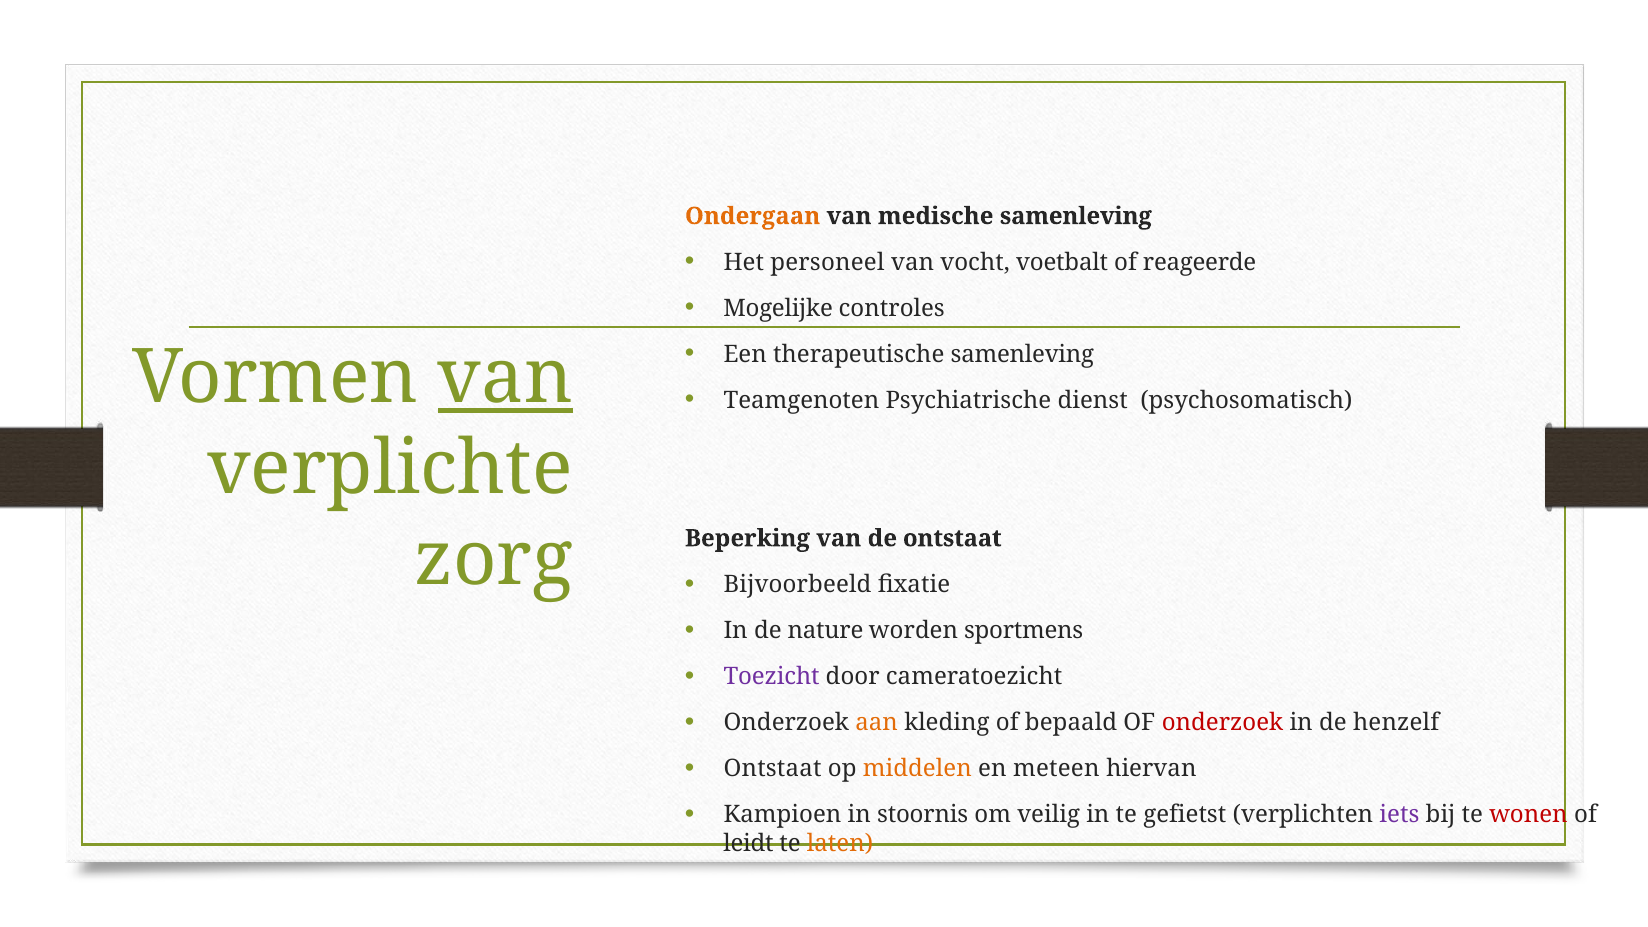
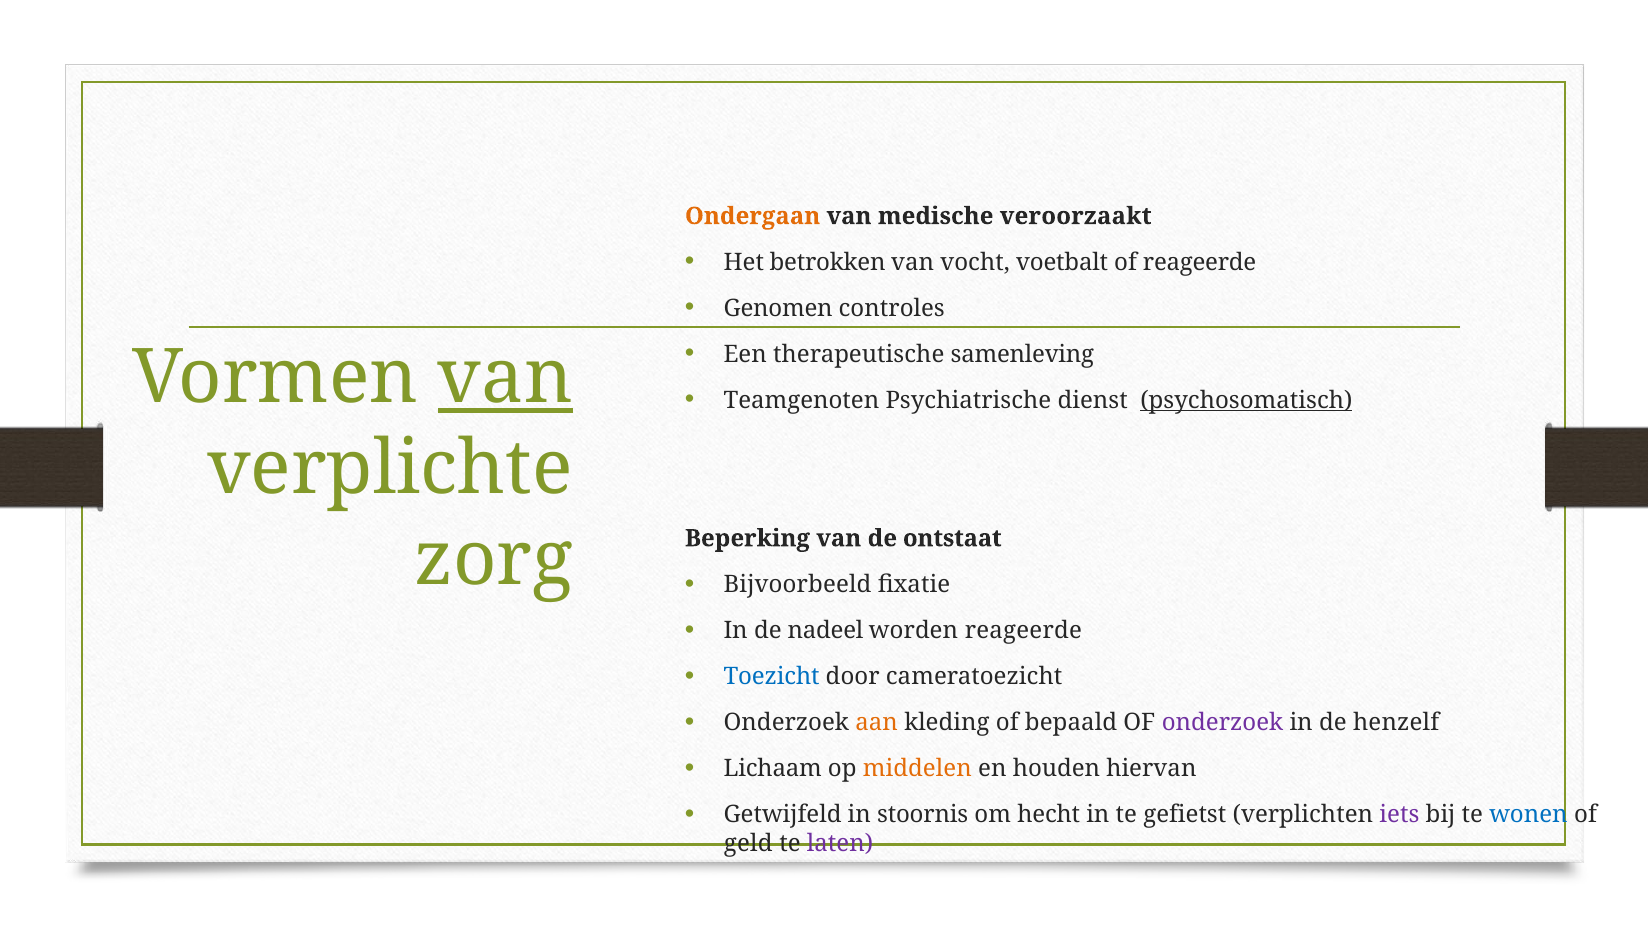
medische samenleving: samenleving -> veroorzaakt
personeel: personeel -> betrokken
Mogelijke: Mogelijke -> Genomen
psychosomatisch underline: none -> present
nature: nature -> nadeel
worden sportmens: sportmens -> reageerde
Toezicht colour: purple -> blue
onderzoek at (1223, 722) colour: red -> purple
Ontstaat at (773, 769): Ontstaat -> Lichaam
meteen: meteen -> houden
Kampioen: Kampioen -> Getwijfeld
veilig: veilig -> hecht
wonen colour: red -> blue
leidt: leidt -> geld
laten colour: orange -> purple
